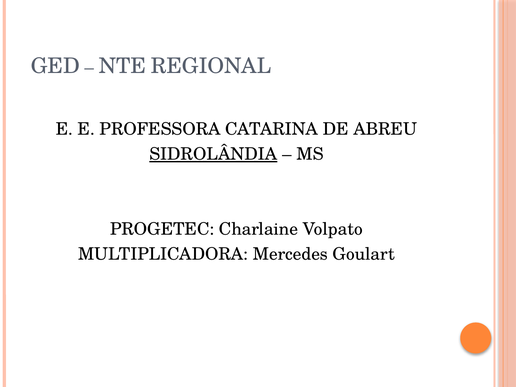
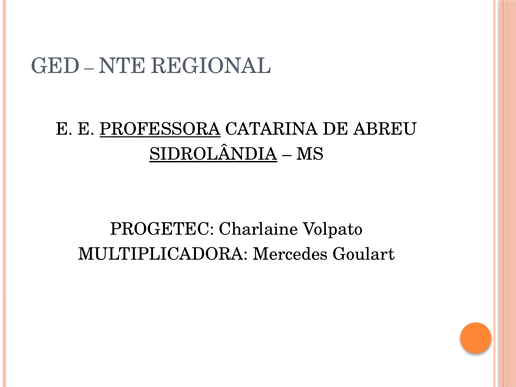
PROFESSORA underline: none -> present
